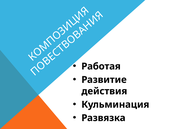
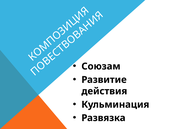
Работая: Работая -> Союзам
